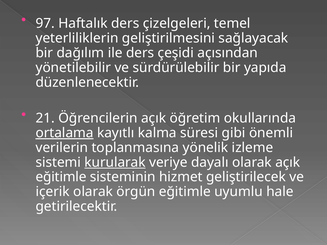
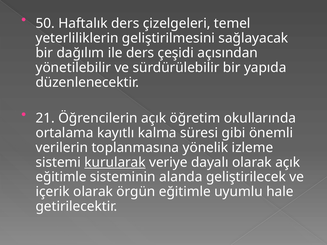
97: 97 -> 50
ortalama underline: present -> none
hizmet: hizmet -> alanda
